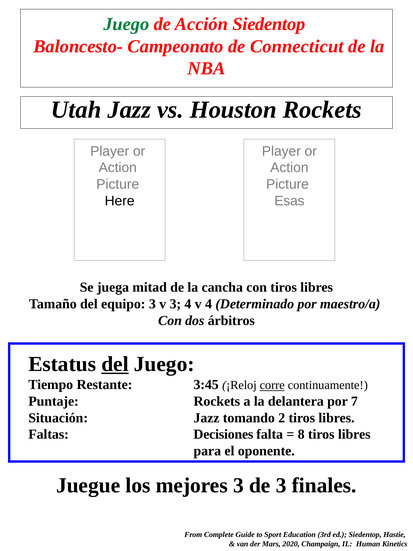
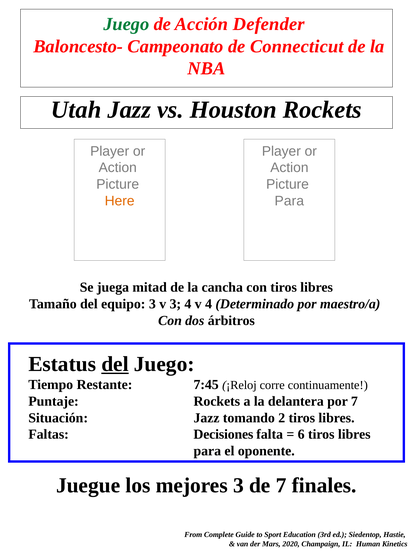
Acción Siedentop: Siedentop -> Defender
Here colour: black -> orange
Esas at (289, 201): Esas -> Para
3:45: 3:45 -> 7:45
corre underline: present -> none
8: 8 -> 6
de 3: 3 -> 7
